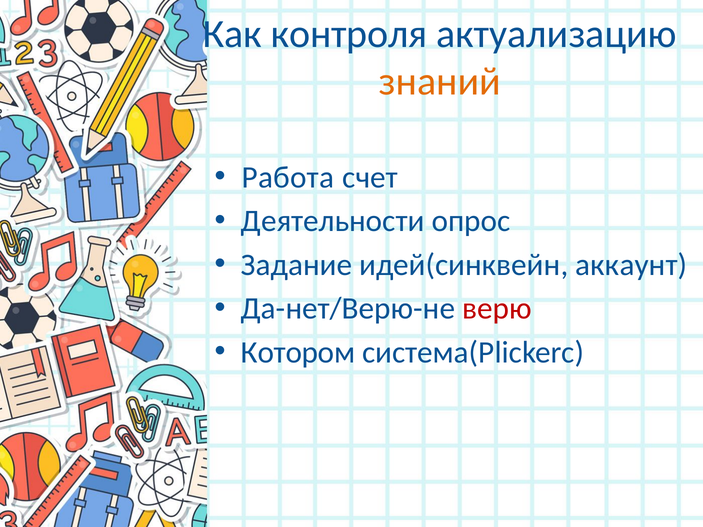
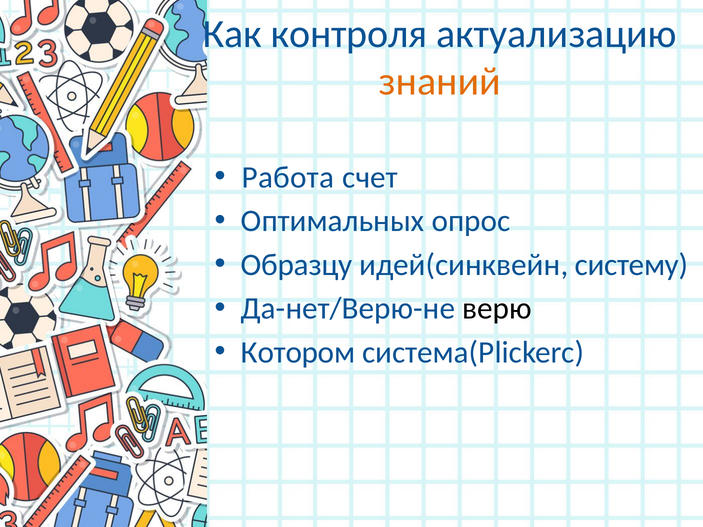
Деятельности: Деятельности -> Оптимальных
Задание: Задание -> Образцу
аккаунт: аккаунт -> систему
верю colour: red -> black
